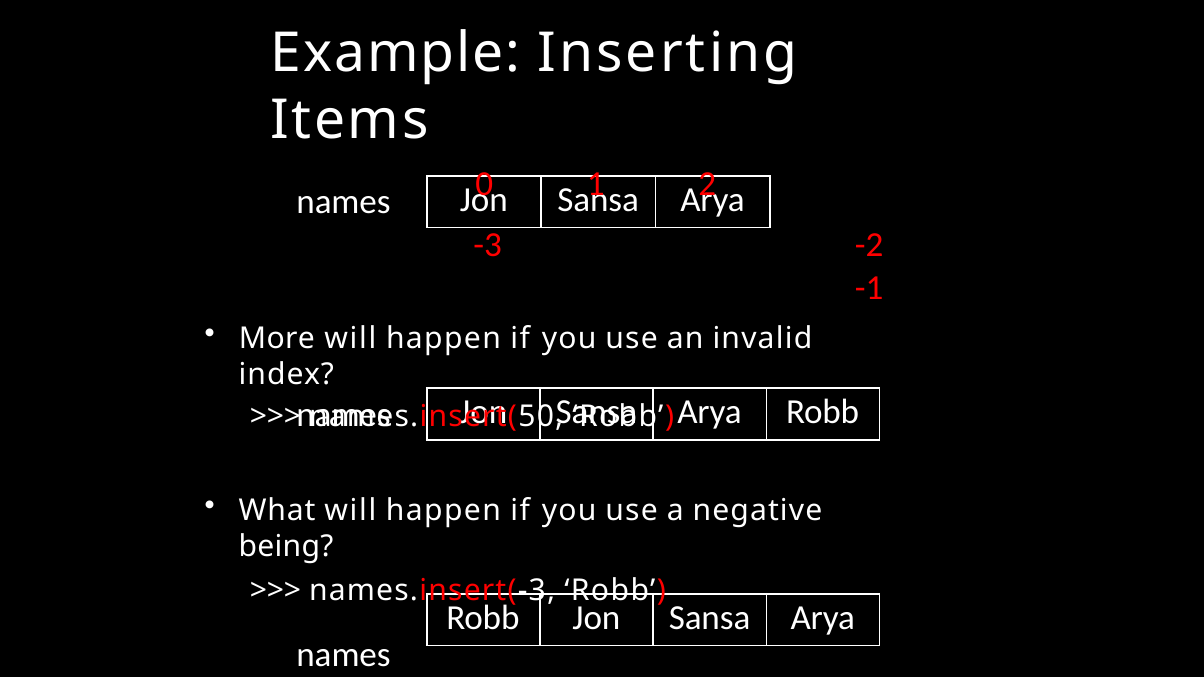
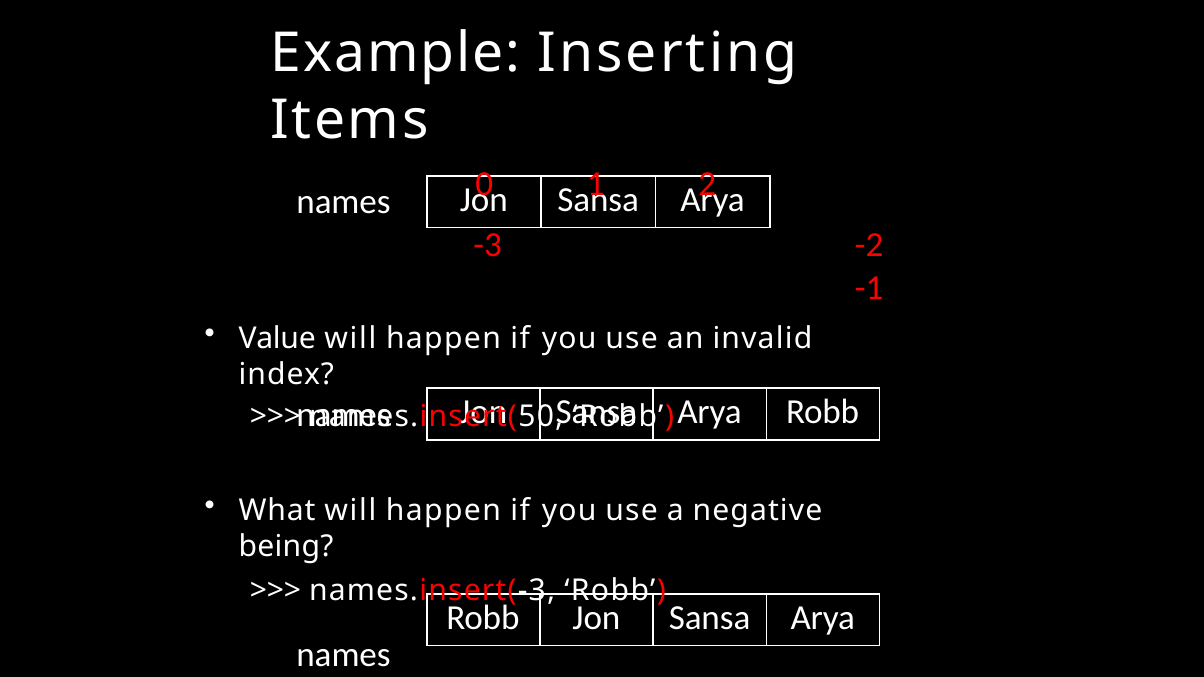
More: More -> Value
